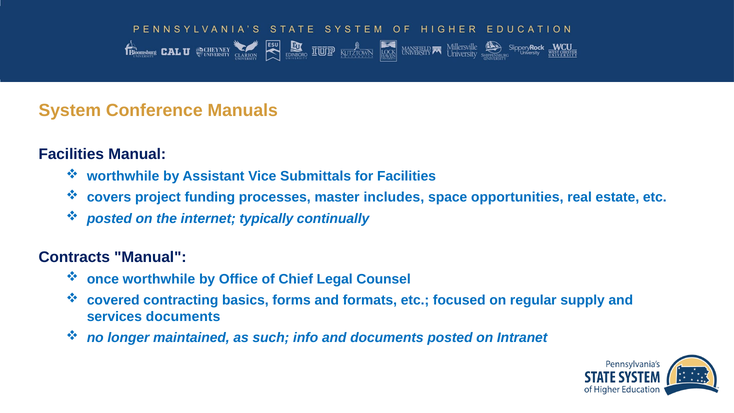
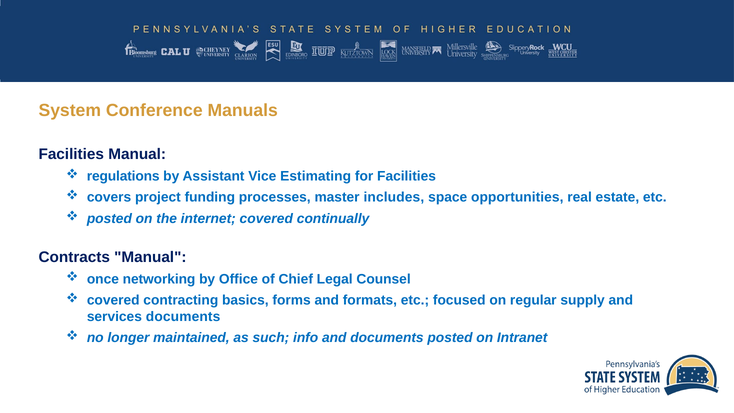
worthwhile at (123, 176): worthwhile -> regulations
Submittals: Submittals -> Estimating
internet typically: typically -> covered
once worthwhile: worthwhile -> networking
